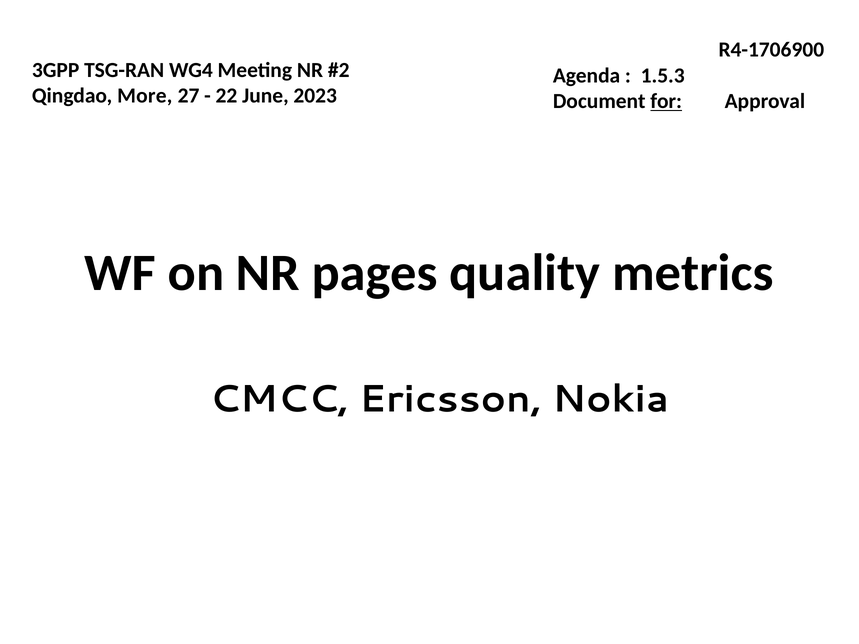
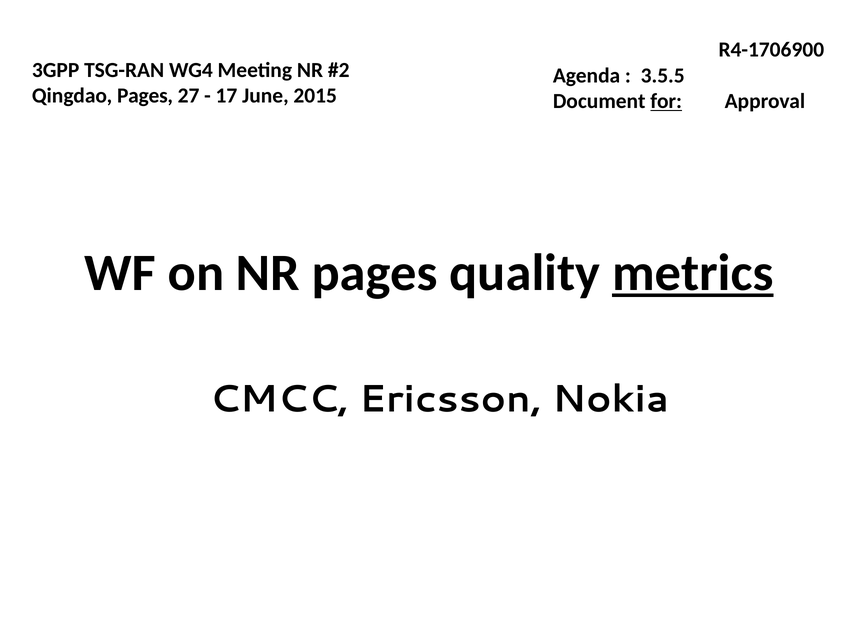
1.5.3: 1.5.3 -> 3.5.5
Qingdao More: More -> Pages
22: 22 -> 17
2023: 2023 -> 2015
metrics underline: none -> present
